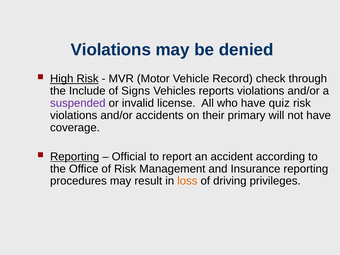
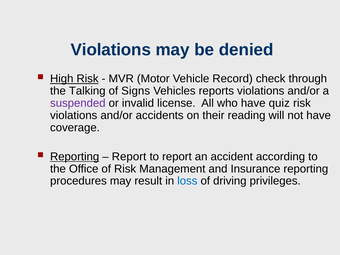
Include: Include -> Talking
primary: primary -> reading
Official at (129, 157): Official -> Report
loss colour: orange -> blue
